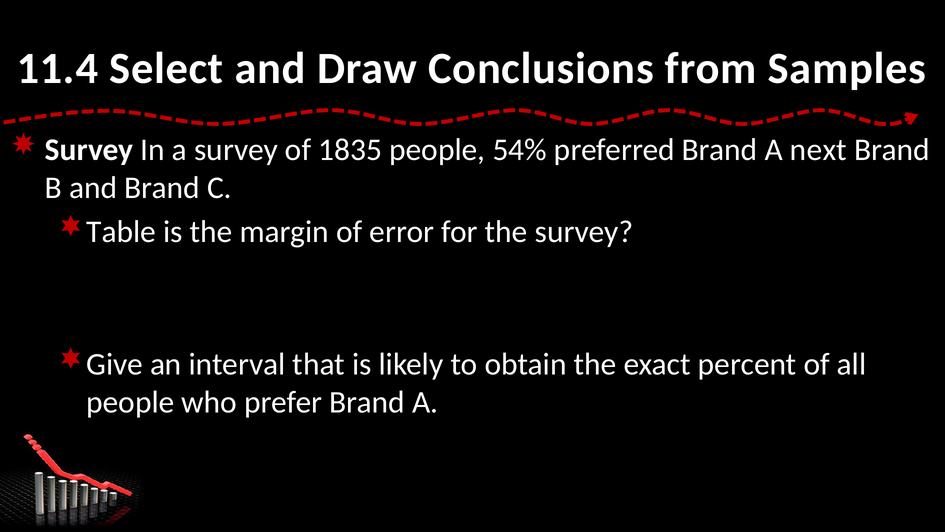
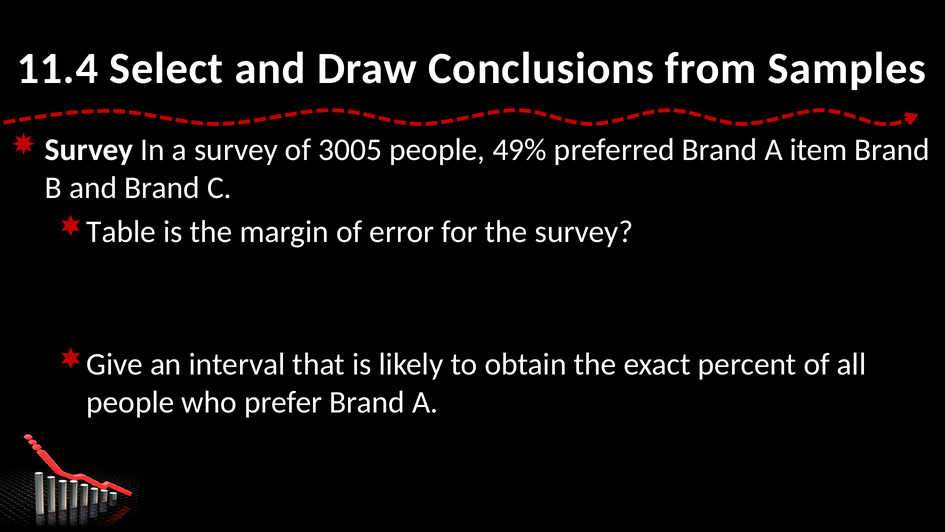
1835: 1835 -> 3005
54%: 54% -> 49%
next: next -> item
